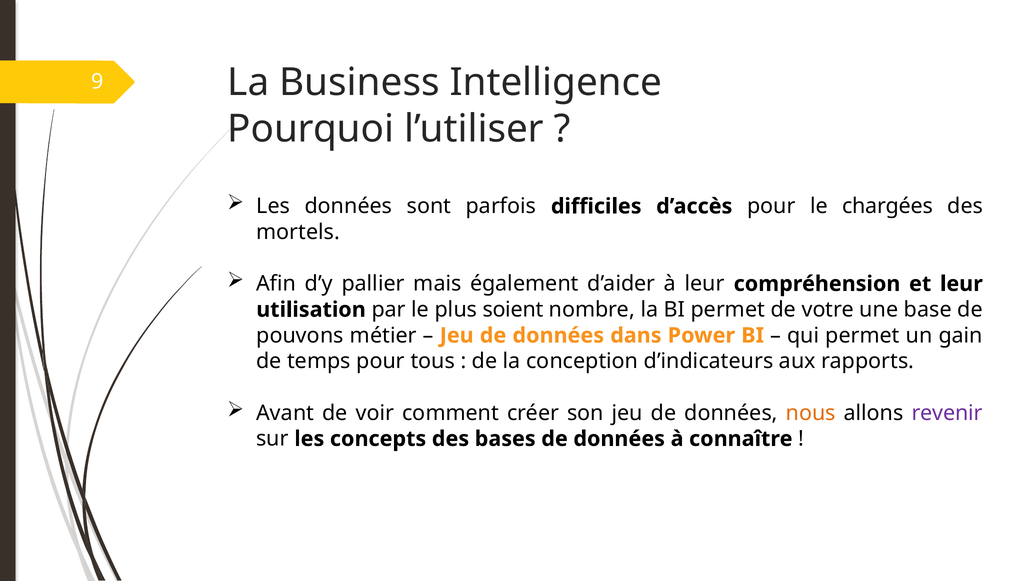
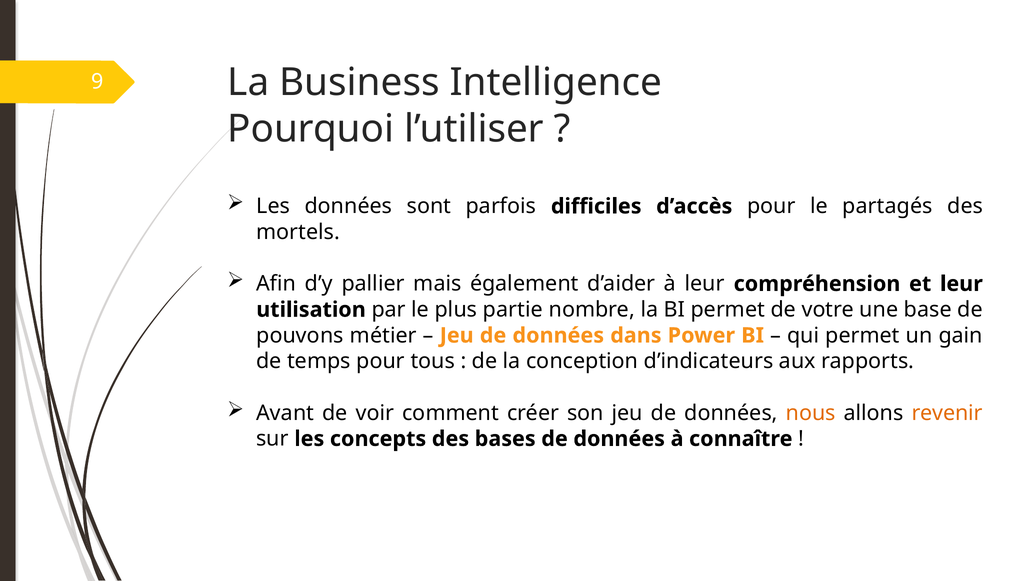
chargées: chargées -> partagés
soient: soient -> partie
revenir colour: purple -> orange
